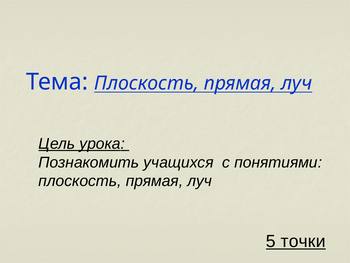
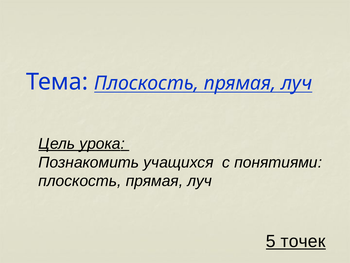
точки: точки -> точек
